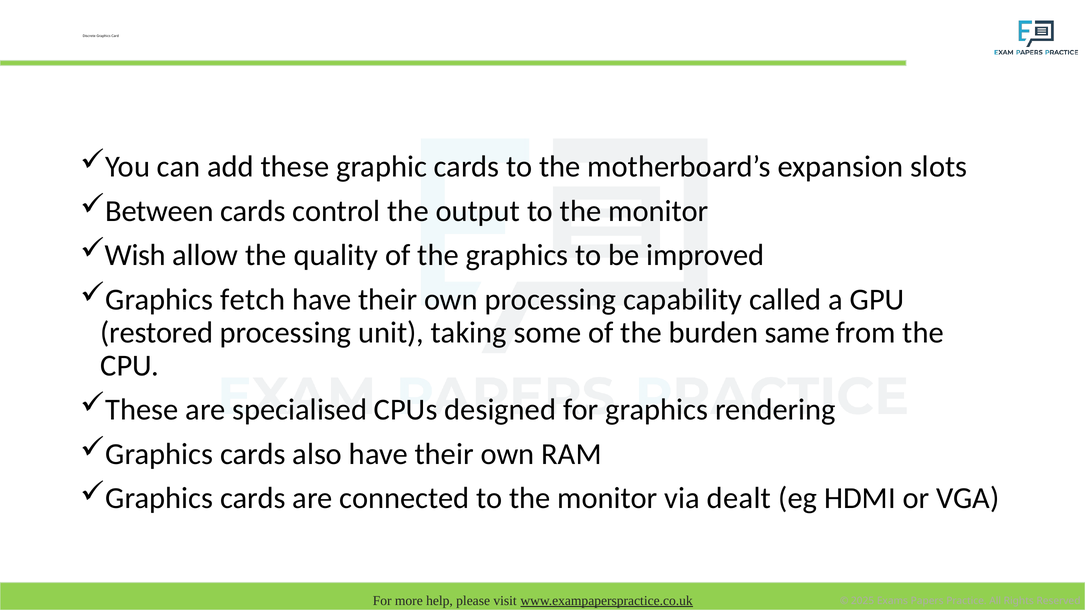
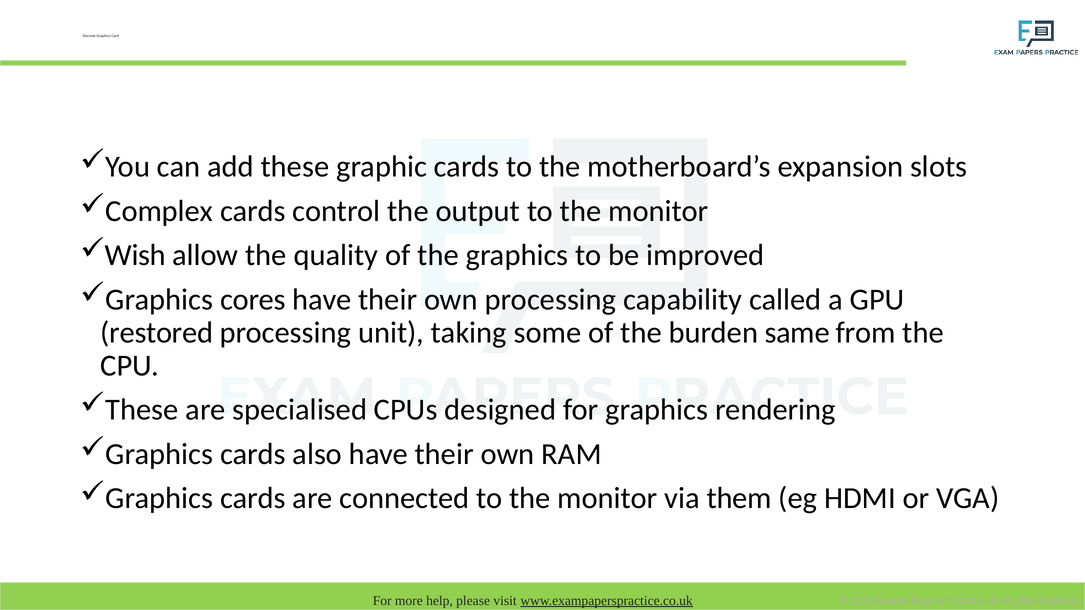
Between: Between -> Complex
fetch: fetch -> cores
dealt: dealt -> them
